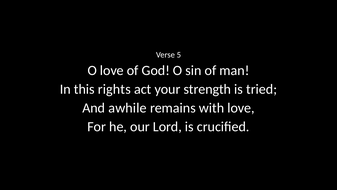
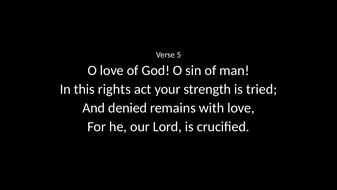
awhile: awhile -> denied
